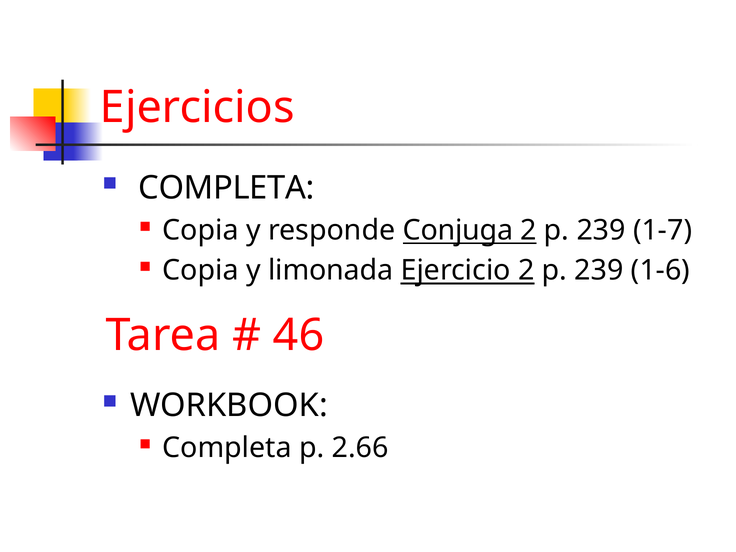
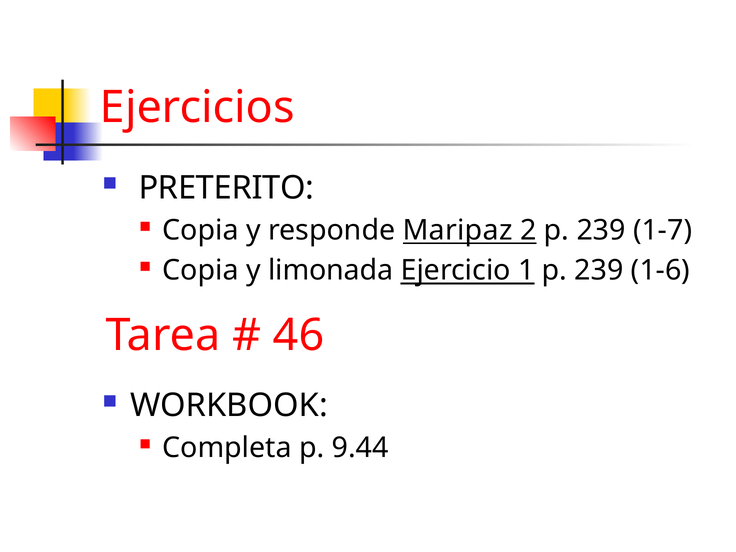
COMPLETA at (226, 188): COMPLETA -> PRETERITO
Conjuga: Conjuga -> Maripaz
Ejercicio 2: 2 -> 1
2.66: 2.66 -> 9.44
